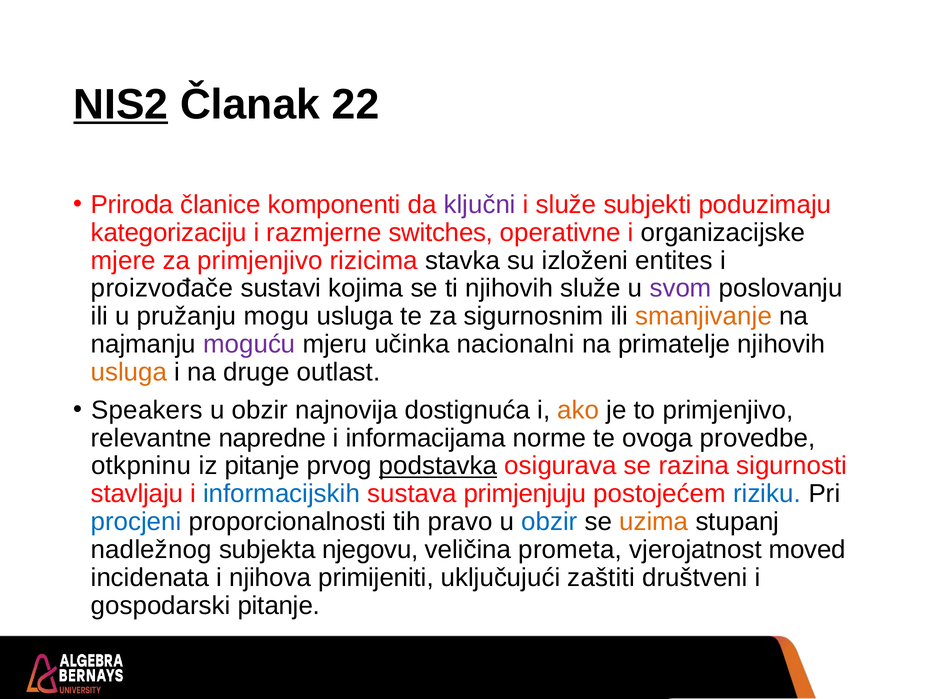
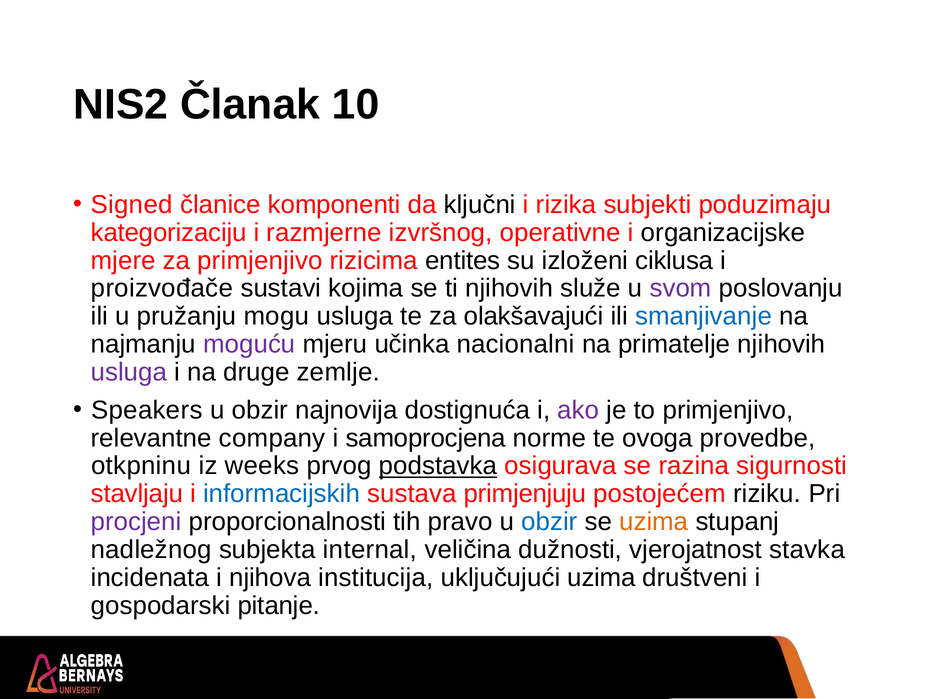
NIS2 underline: present -> none
22: 22 -> 10
Priroda: Priroda -> Signed
ključni colour: purple -> black
i služe: služe -> rizika
switches: switches -> izvršnog
stavka: stavka -> entites
entites: entites -> ciklusa
sigurnosnim: sigurnosnim -> olakšavajući
smanjivanje colour: orange -> blue
usluga at (129, 372) colour: orange -> purple
outlast: outlast -> zemlje
ako colour: orange -> purple
napredne: napredne -> company
informacijama: informacijama -> samoprocjena
iz pitanje: pitanje -> weeks
riziku colour: blue -> black
procjeni colour: blue -> purple
njegovu: njegovu -> internal
prometa: prometa -> dužnosti
moved: moved -> stavka
primijeniti: primijeniti -> institucija
uključujući zaštiti: zaštiti -> uzima
